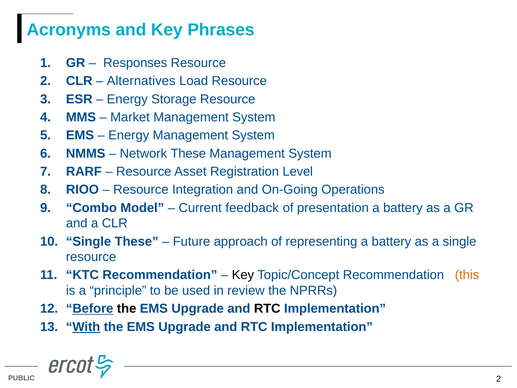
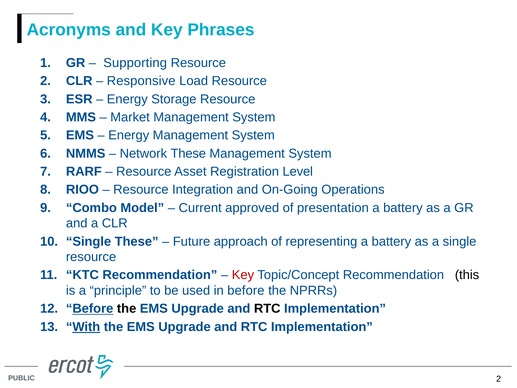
Responses: Responses -> Supporting
Alternatives: Alternatives -> Responsive
feedback: feedback -> approved
Key at (243, 275) colour: black -> red
this colour: orange -> black
in review: review -> before
